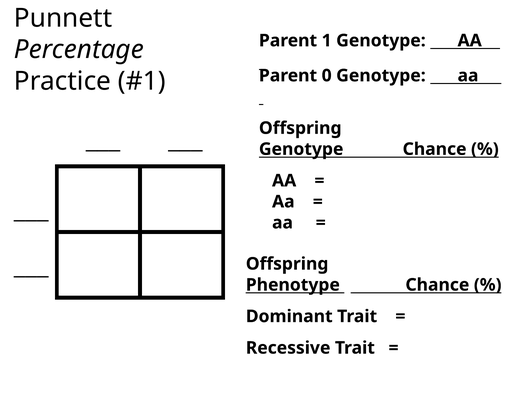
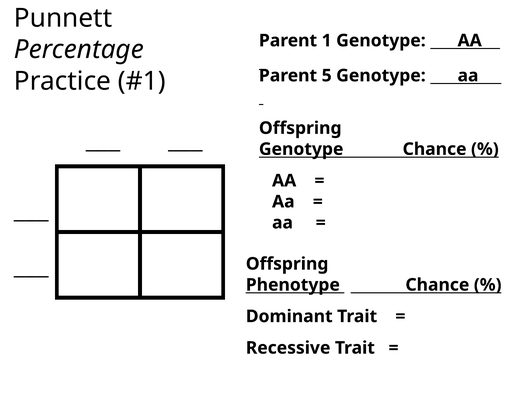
0: 0 -> 5
